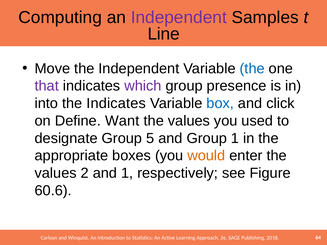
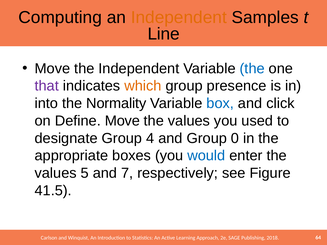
Independent at (179, 17) colour: purple -> orange
which colour: purple -> orange
the Indicates: Indicates -> Normality
Define Want: Want -> Move
5: 5 -> 4
Group 1: 1 -> 0
would colour: orange -> blue
2: 2 -> 5
and 1: 1 -> 7
60.6: 60.6 -> 41.5
